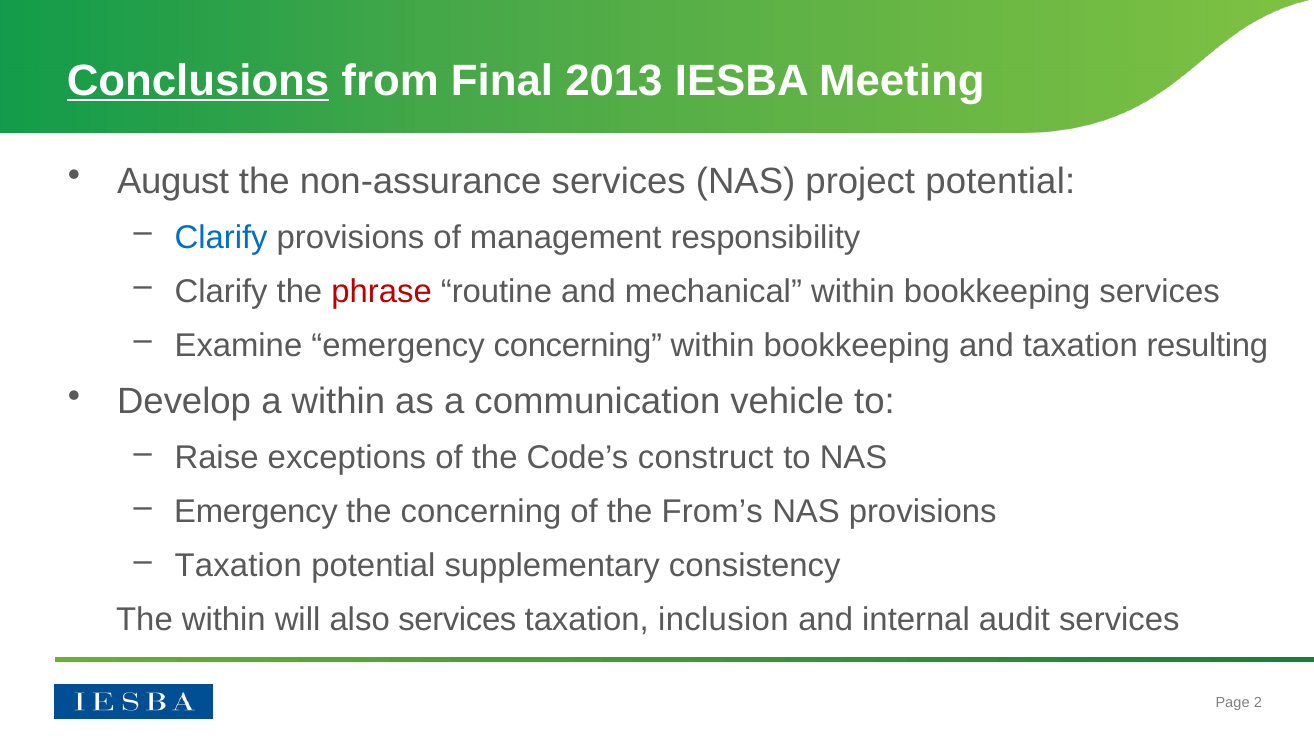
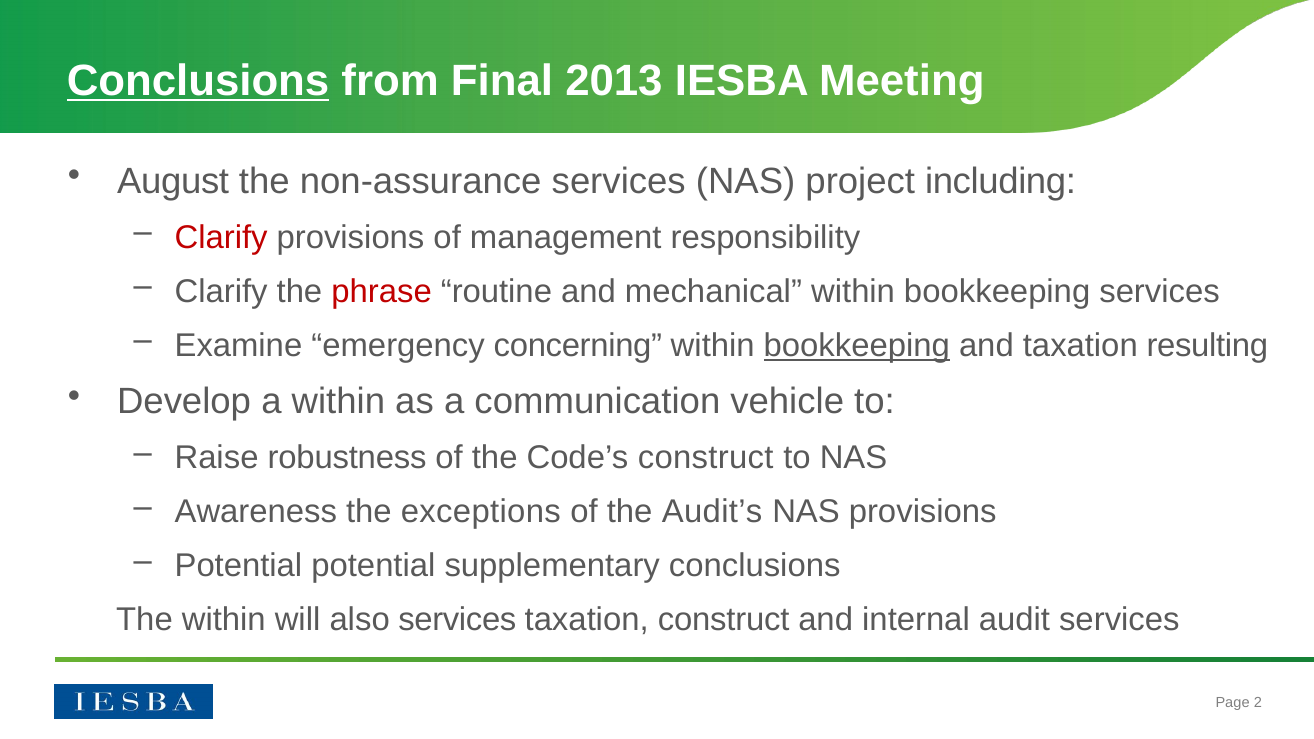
project potential: potential -> including
Clarify at (221, 238) colour: blue -> red
bookkeeping at (857, 346) underline: none -> present
exceptions: exceptions -> robustness
Emergency at (256, 512): Emergency -> Awareness
the concerning: concerning -> exceptions
From’s: From’s -> Audit’s
Taxation at (238, 566): Taxation -> Potential
supplementary consistency: consistency -> conclusions
taxation inclusion: inclusion -> construct
